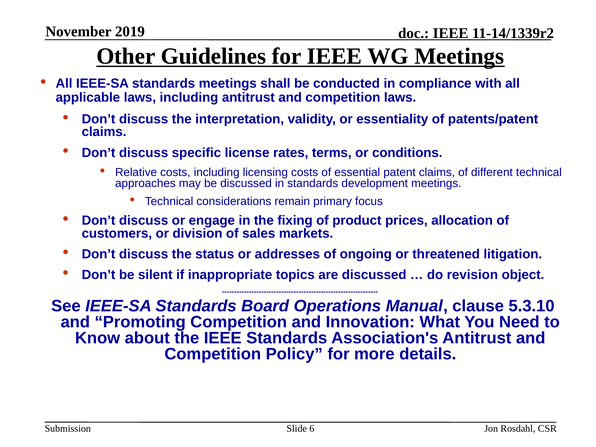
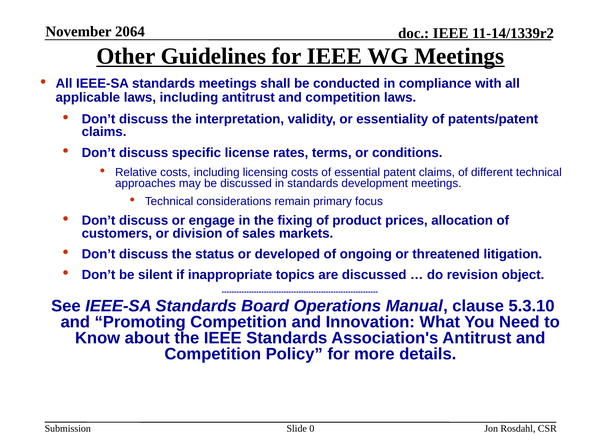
2019: 2019 -> 2064
addresses: addresses -> developed
6: 6 -> 0
